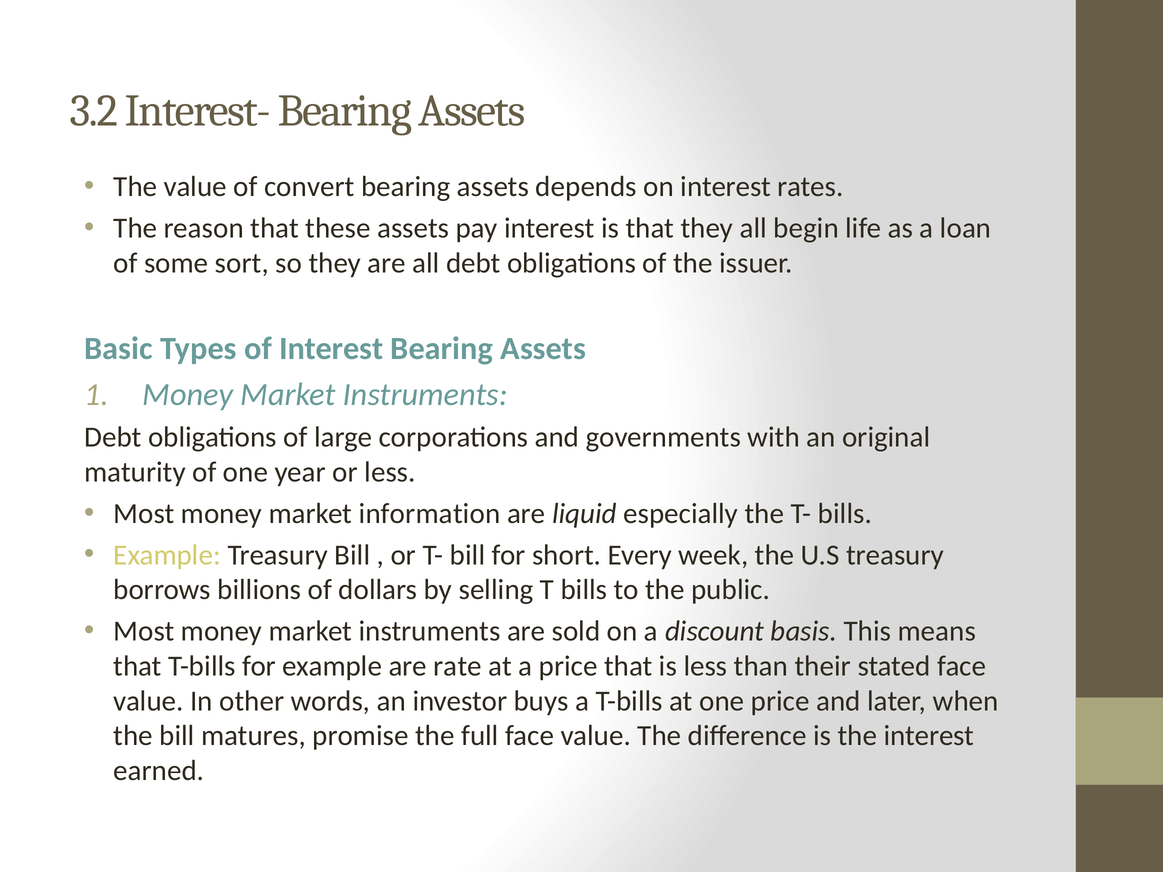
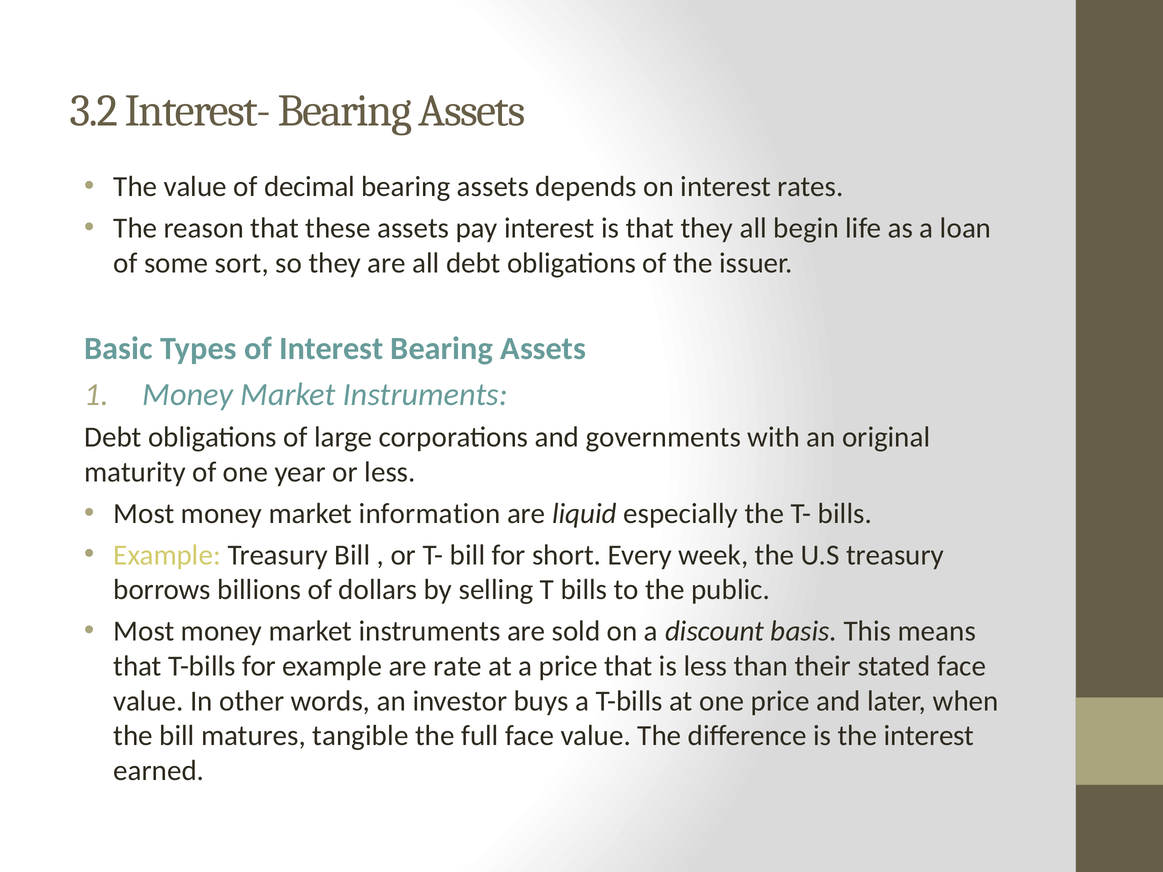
convert: convert -> decimal
promise: promise -> tangible
